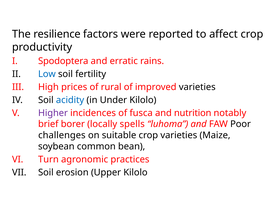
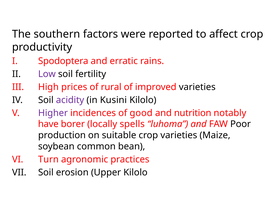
resilience: resilience -> southern
Low colour: blue -> purple
acidity colour: blue -> purple
Under: Under -> Kusini
fusca: fusca -> good
brief: brief -> have
challenges: challenges -> production
